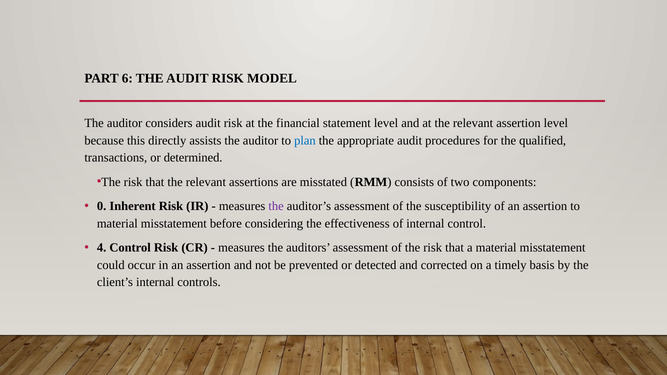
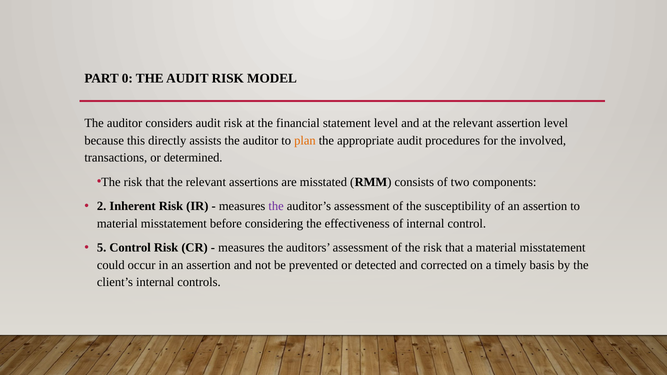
6: 6 -> 0
plan colour: blue -> orange
qualified: qualified -> involved
0: 0 -> 2
4: 4 -> 5
